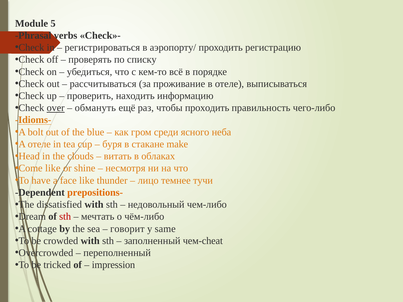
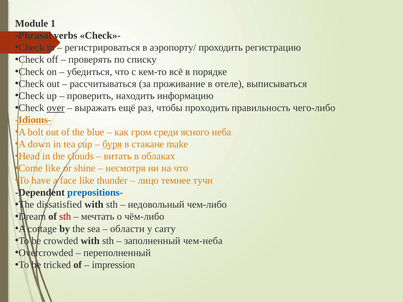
5: 5 -> 1
обмануть: обмануть -> выражать
A отеле: отеле -> down
буря underline: none -> present
prepositions- colour: orange -> blue
говорит: говорит -> области
same: same -> carry
чем-cheat: чем-cheat -> чем-неба
